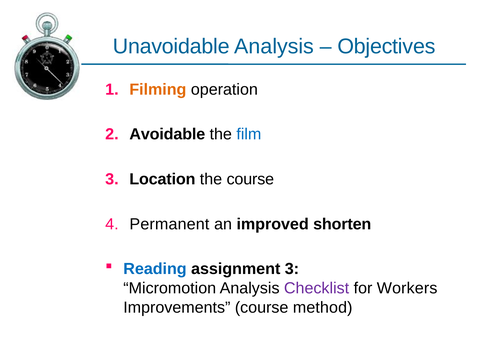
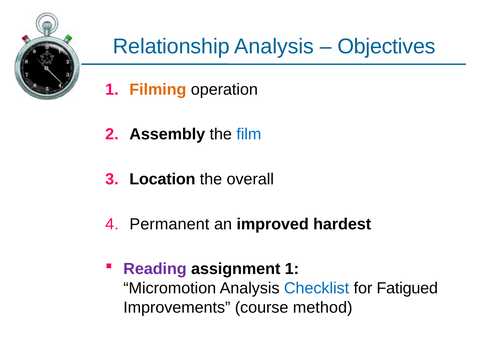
Unavoidable: Unavoidable -> Relationship
Avoidable: Avoidable -> Assembly
the course: course -> overall
shorten: shorten -> hardest
Reading colour: blue -> purple
assignment 3: 3 -> 1
Checklist colour: purple -> blue
Workers: Workers -> Fatigued
